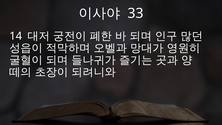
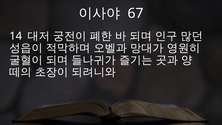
33: 33 -> 67
